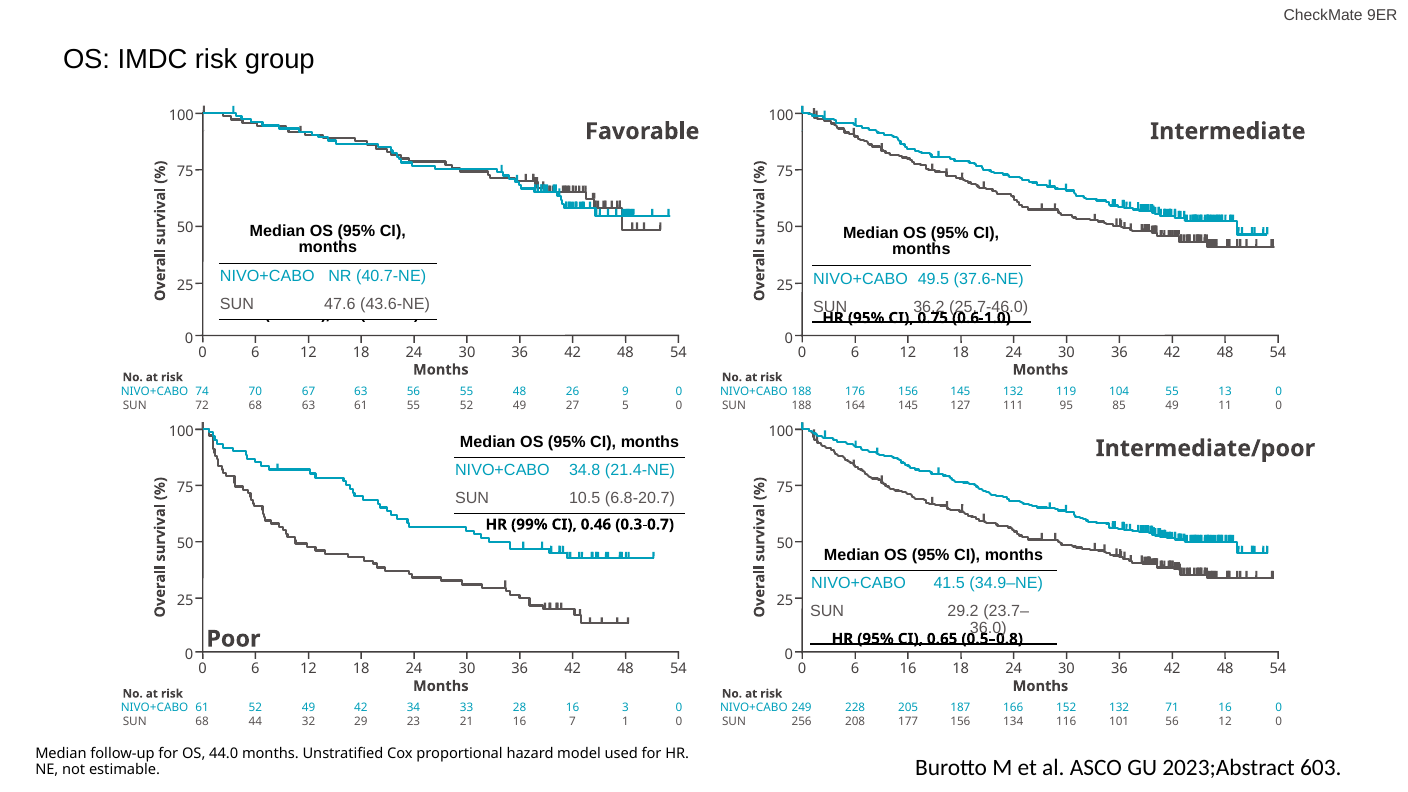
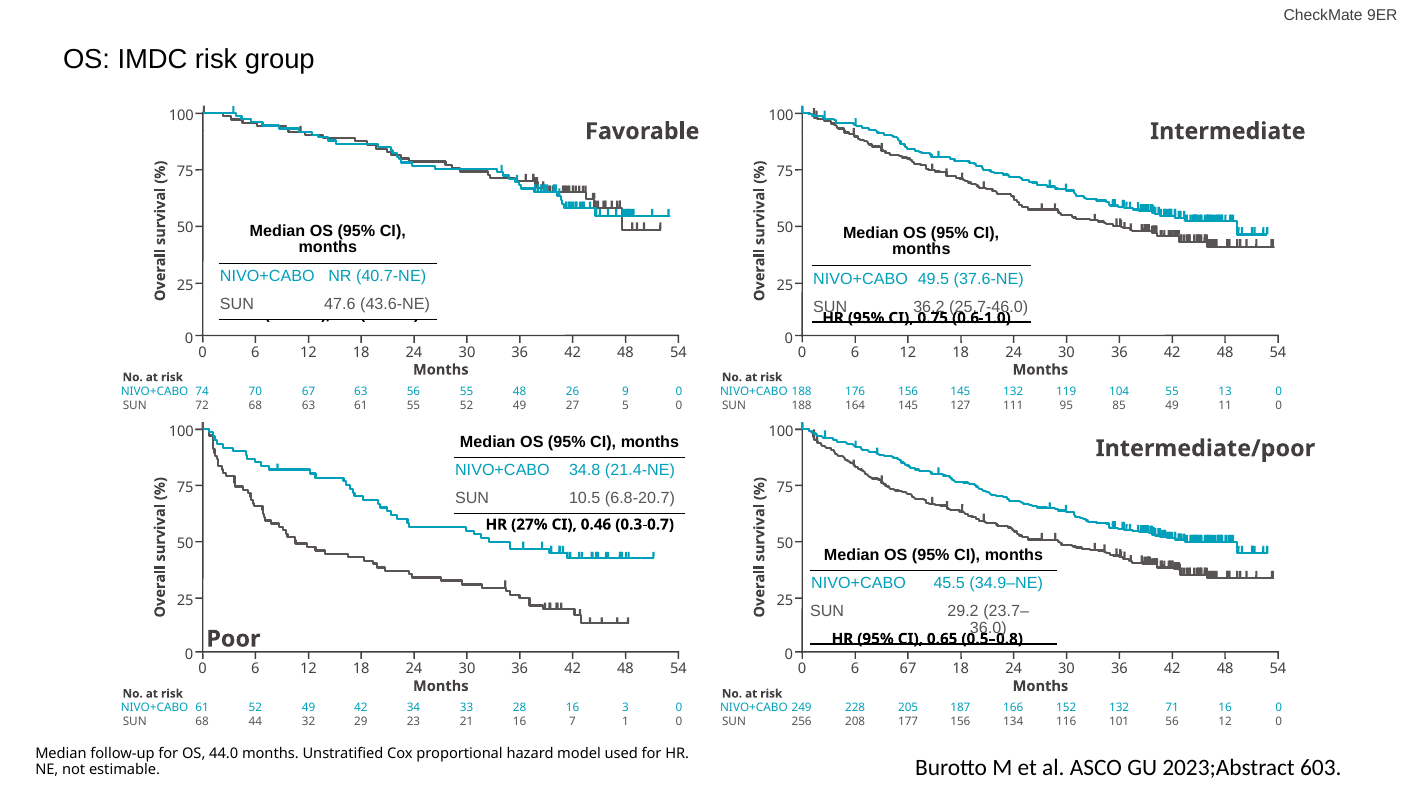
99%: 99% -> 27%
41.5: 41.5 -> 45.5
6 16: 16 -> 67
